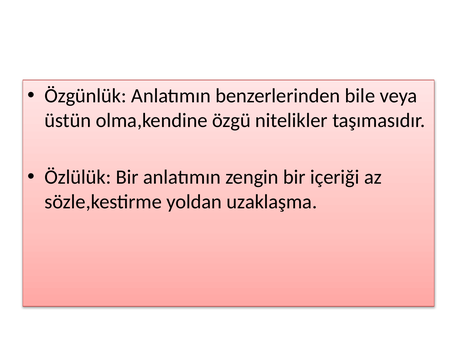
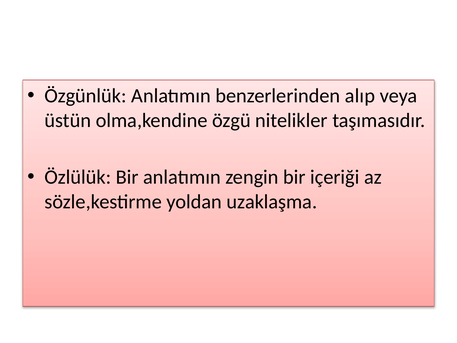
bile: bile -> alıp
